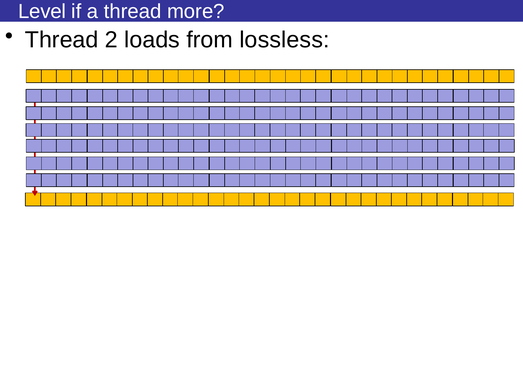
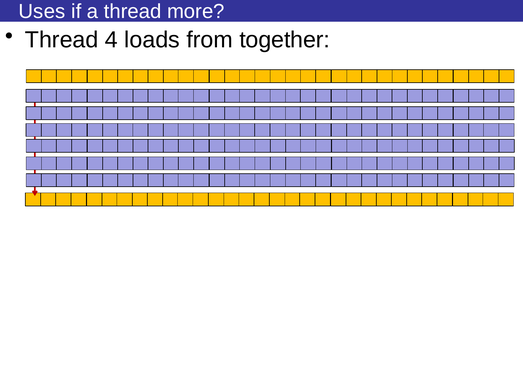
Level: Level -> Uses
2: 2 -> 4
lossless: lossless -> together
